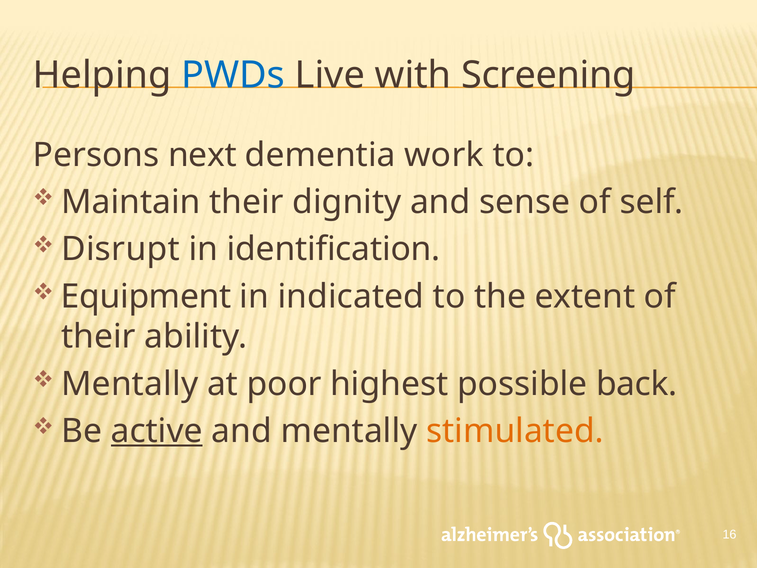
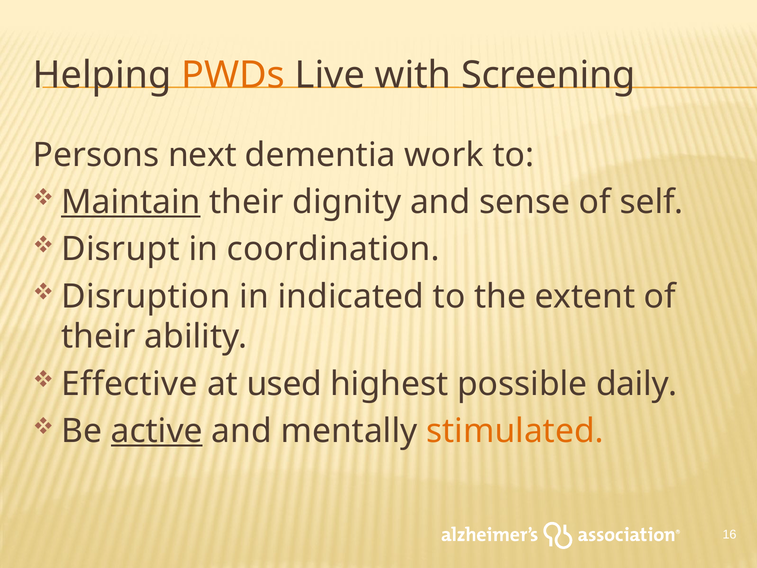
PWDs colour: blue -> orange
Maintain underline: none -> present
identification: identification -> coordination
Equipment: Equipment -> Disruption
Mentally at (130, 384): Mentally -> Effective
poor: poor -> used
back: back -> daily
